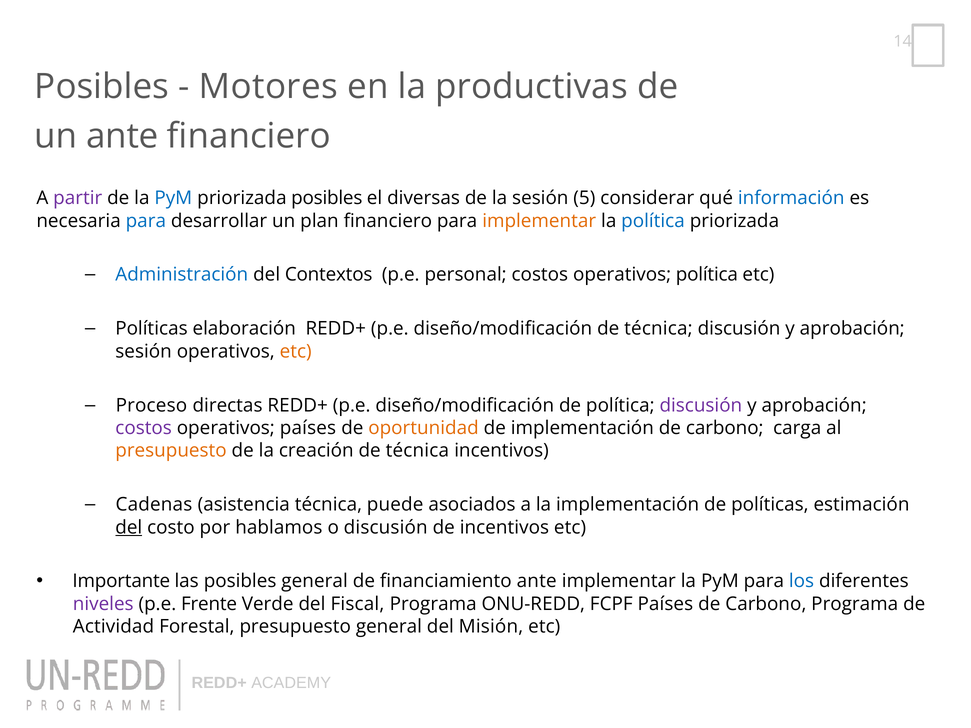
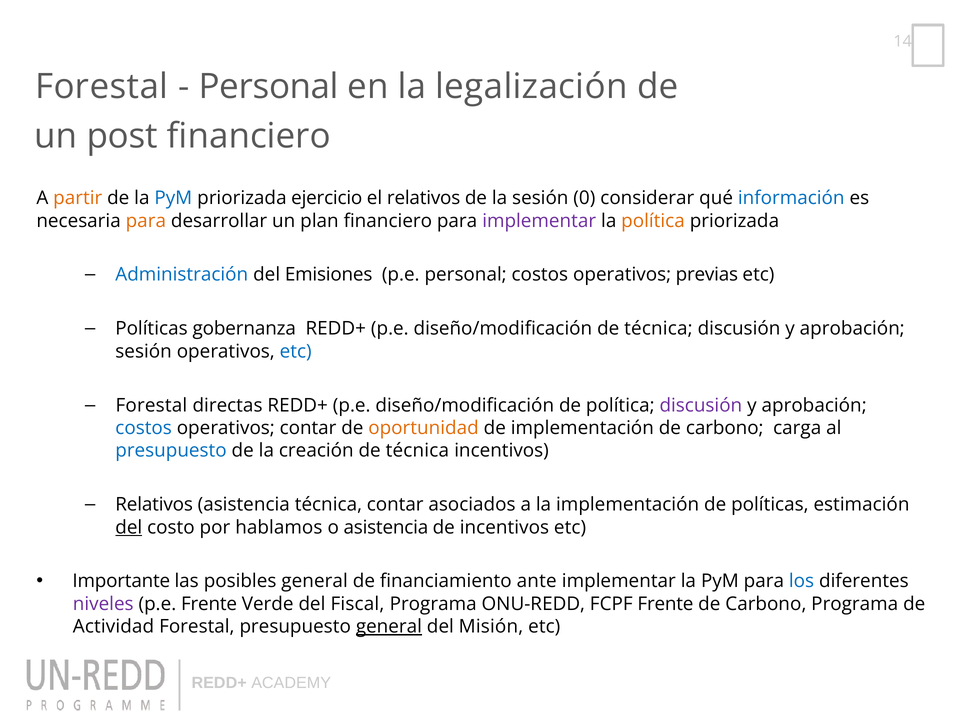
Posibles at (102, 87): Posibles -> Forestal
Motores at (268, 87): Motores -> Personal
productivas: productivas -> legalización
un ante: ante -> post
partir colour: purple -> orange
priorizada posibles: posibles -> ejercicio
el diversas: diversas -> relativos
5: 5 -> 0
para at (146, 221) colour: blue -> orange
implementar at (539, 221) colour: orange -> purple
política at (653, 221) colour: blue -> orange
Contextos: Contextos -> Emisiones
operativos política: política -> previas
elaboración: elaboración -> gobernanza
etc at (296, 352) colour: orange -> blue
Proceso at (151, 405): Proceso -> Forestal
costos at (144, 428) colour: purple -> blue
operativos países: países -> contar
presupuesto at (171, 451) colour: orange -> blue
Cadenas at (154, 505): Cadenas -> Relativos
técnica puede: puede -> contar
o discusión: discusión -> asistencia
FCPF Países: Países -> Frente
general at (389, 627) underline: none -> present
